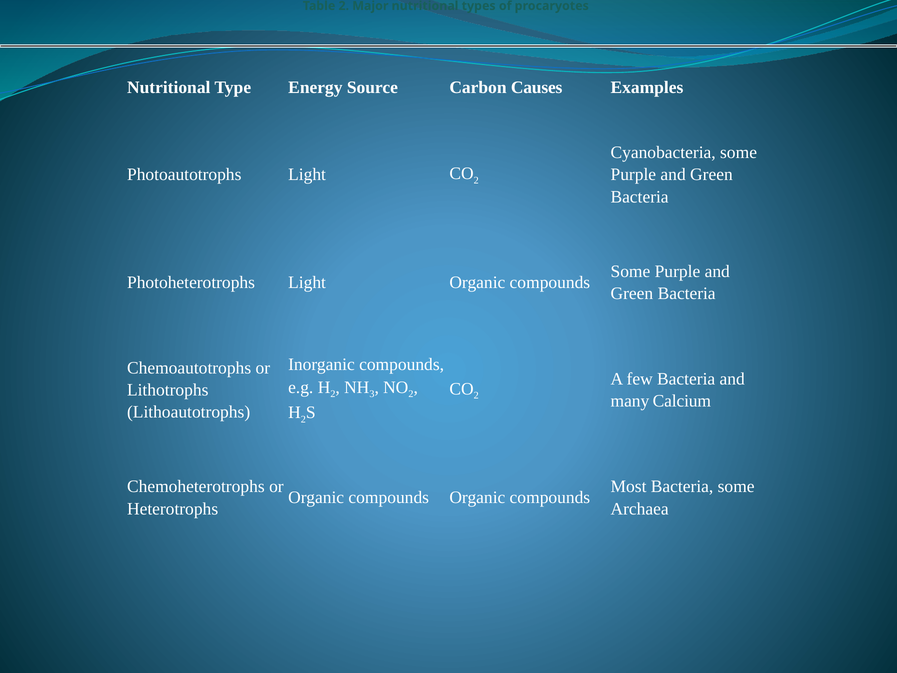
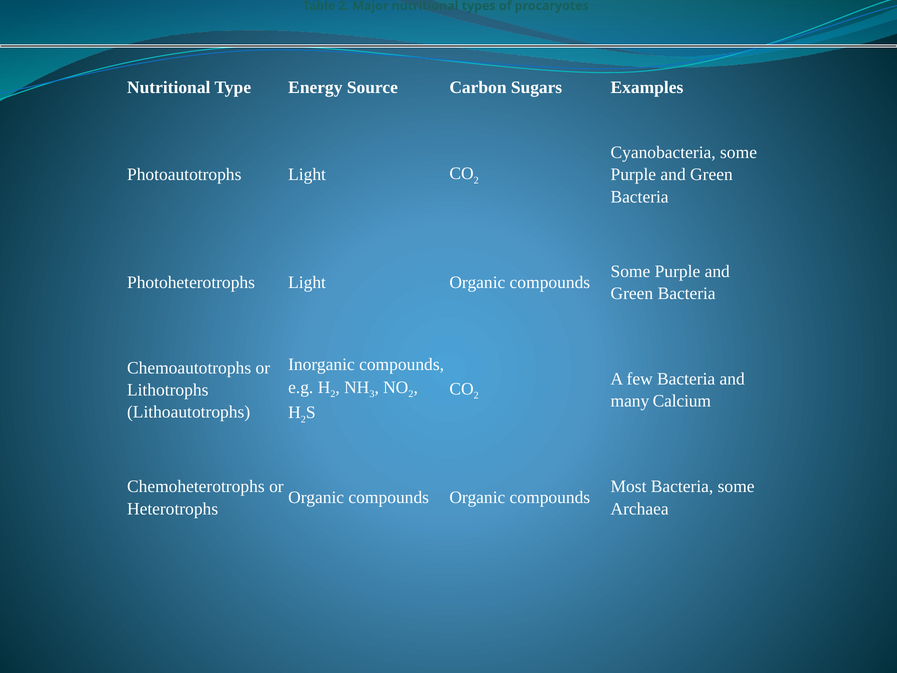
Causes: Causes -> Sugars
